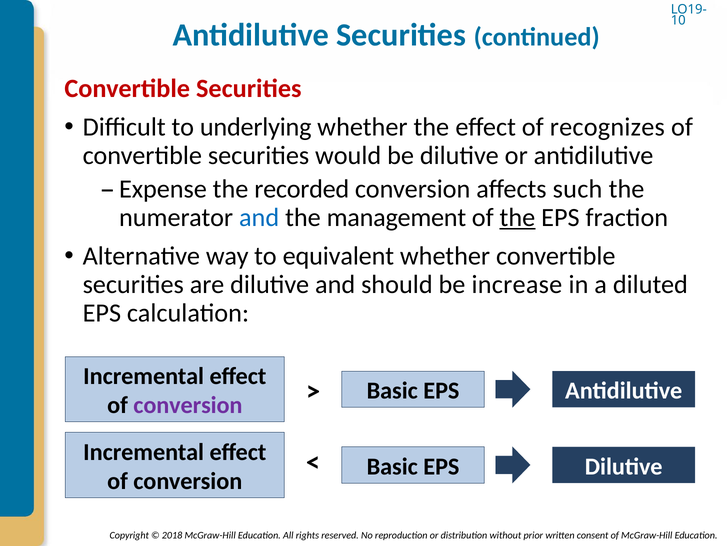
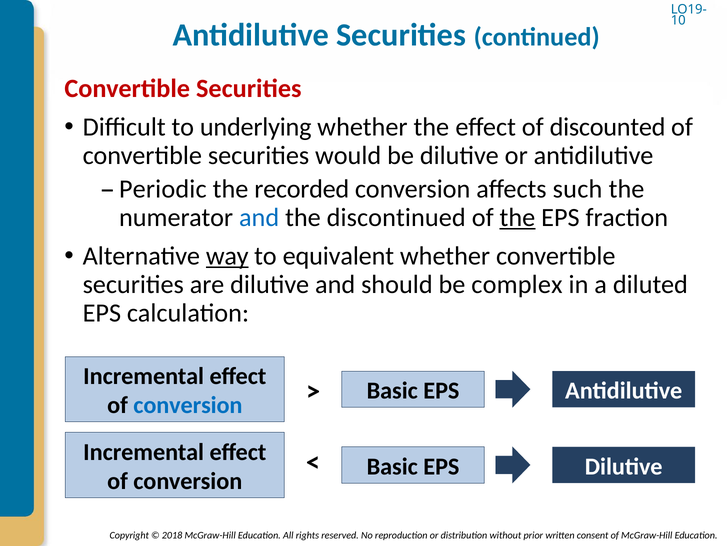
recognizes: recognizes -> discounted
Expense: Expense -> Periodic
management: management -> discontinued
way underline: none -> present
increase: increase -> complex
conversion at (188, 405) colour: purple -> blue
